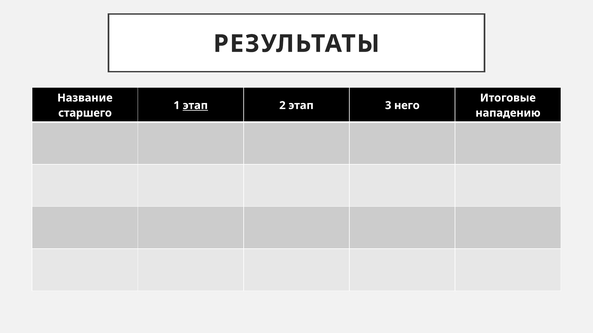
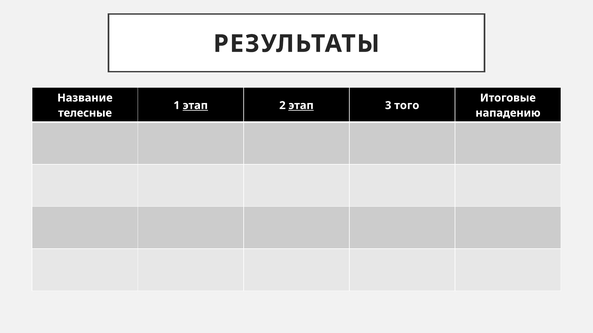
этап at (301, 106) underline: none -> present
него: него -> того
старшего: старшего -> телесные
